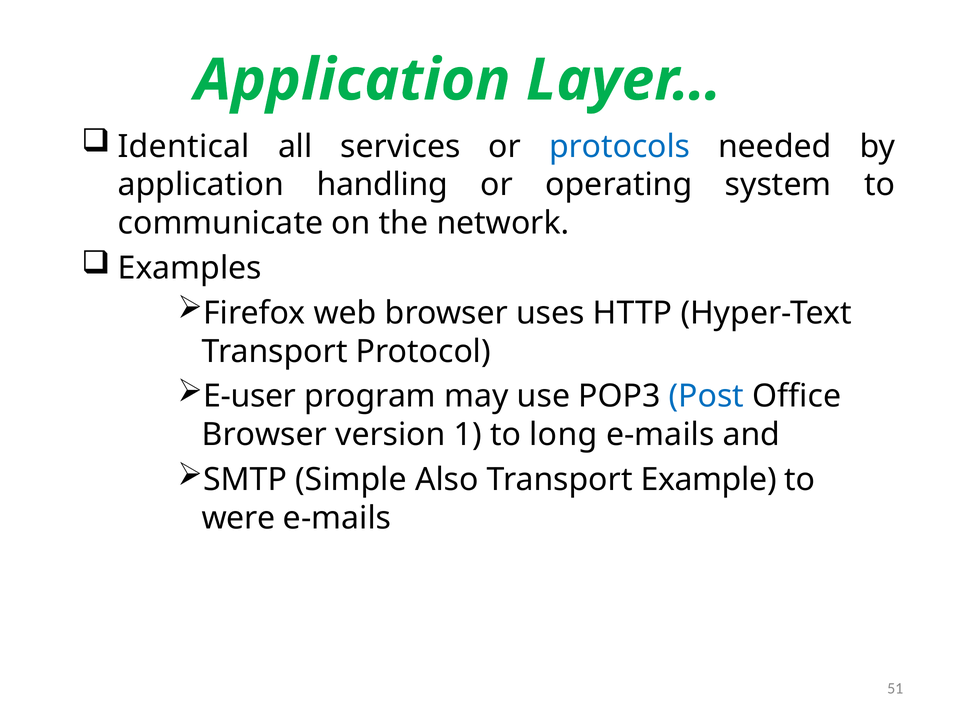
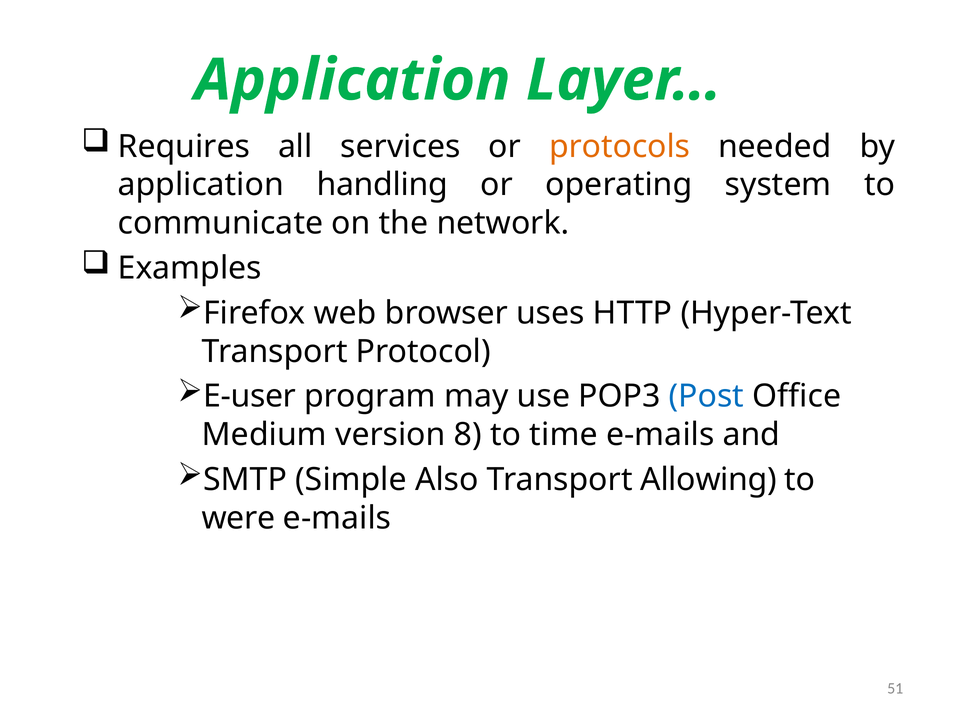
Identical: Identical -> Requires
protocols colour: blue -> orange
Browser at (264, 435): Browser -> Medium
1: 1 -> 8
long: long -> time
Example: Example -> Allowing
